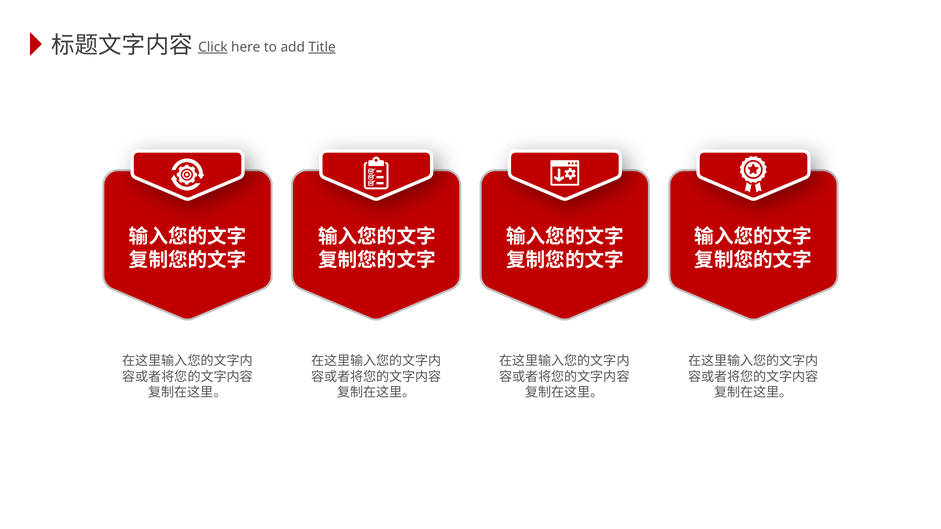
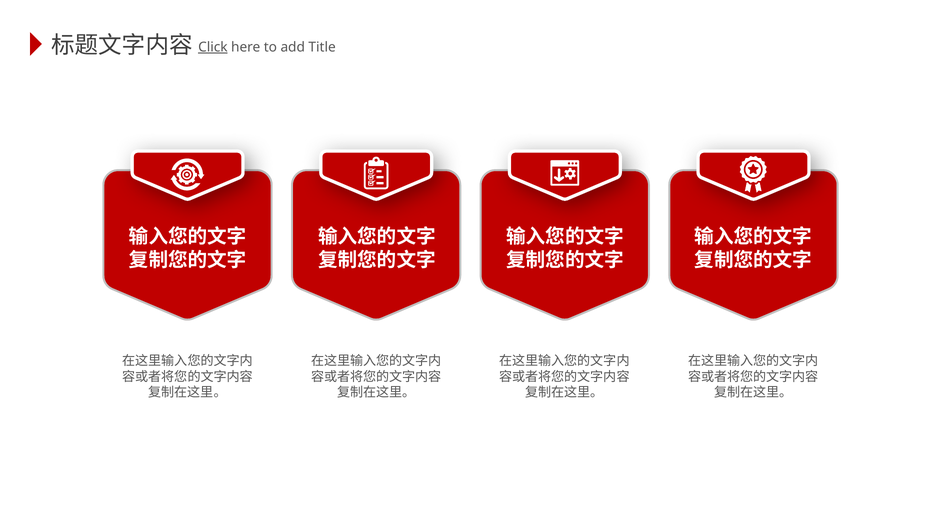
Title underline: present -> none
